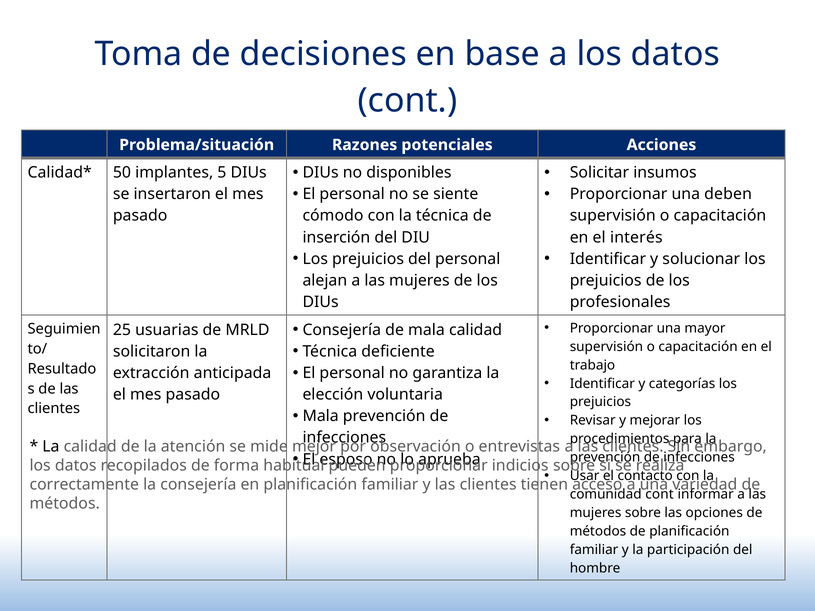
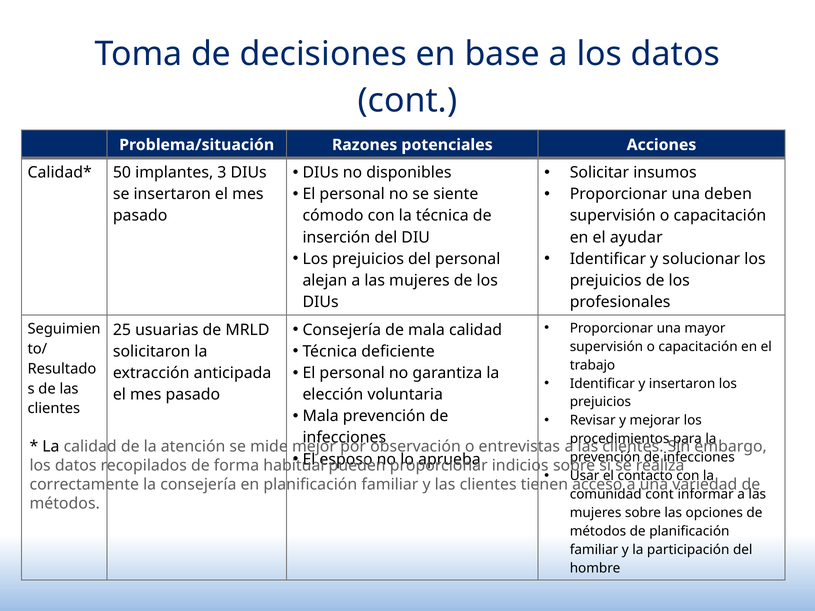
5: 5 -> 3
interés: interés -> ayudar
y categorías: categorías -> insertaron
